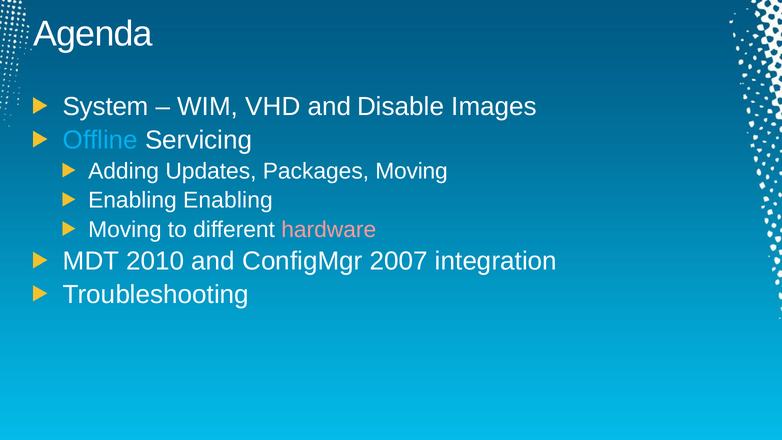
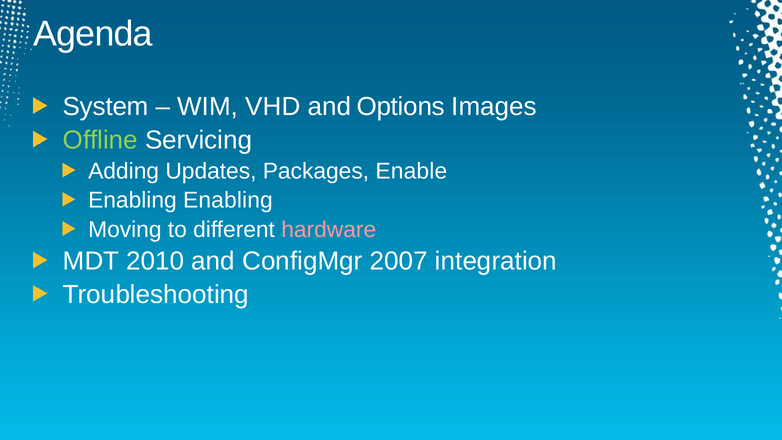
Disable: Disable -> Options
Offline colour: light blue -> light green
Packages Moving: Moving -> Enable
